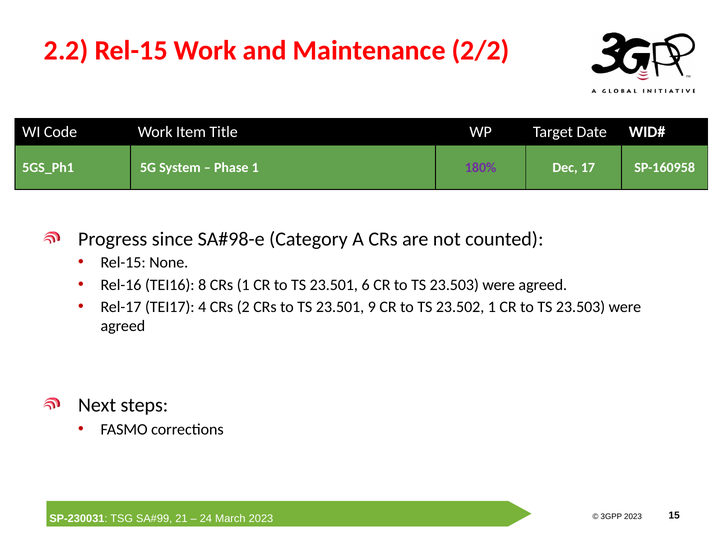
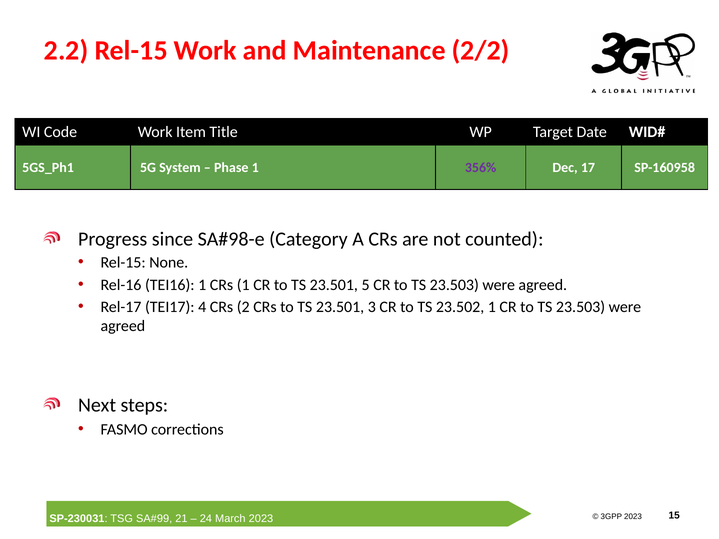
180%: 180% -> 356%
TEI16 8: 8 -> 1
6: 6 -> 5
9: 9 -> 3
